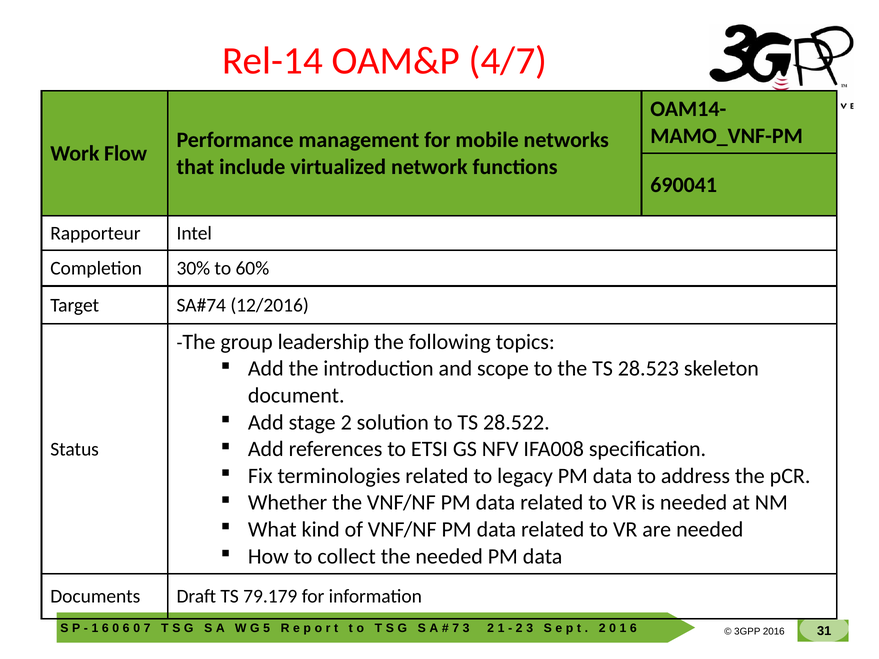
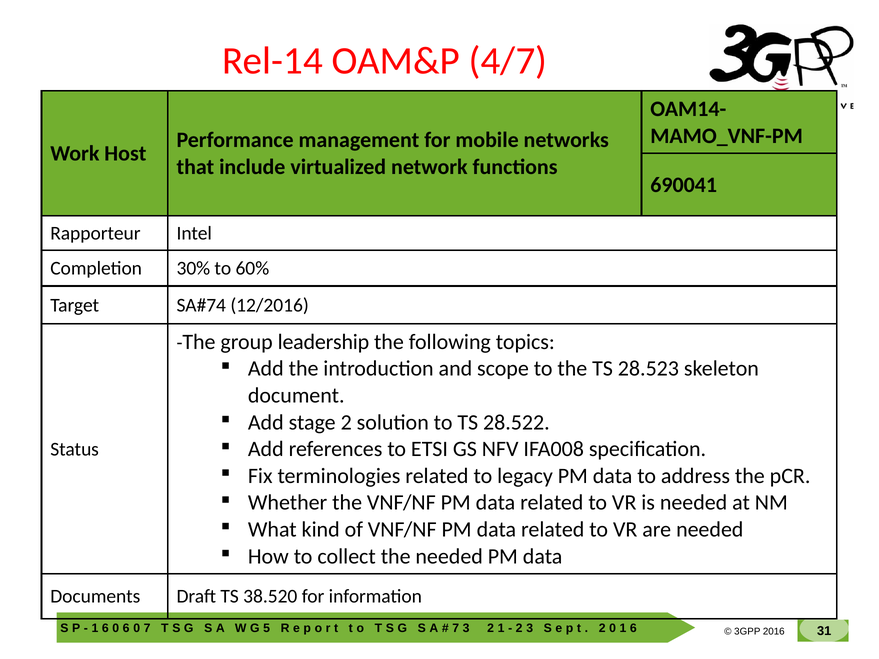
Flow: Flow -> Host
79.179: 79.179 -> 38.520
